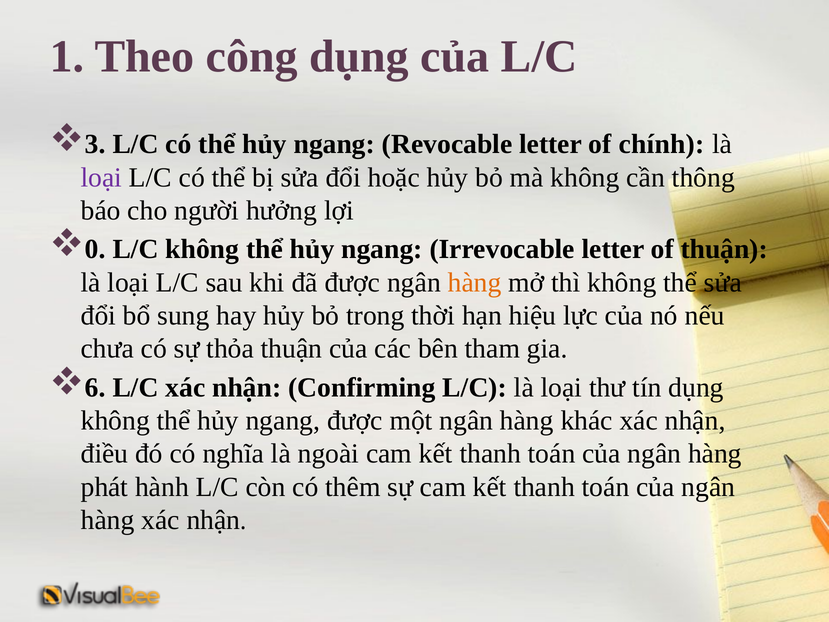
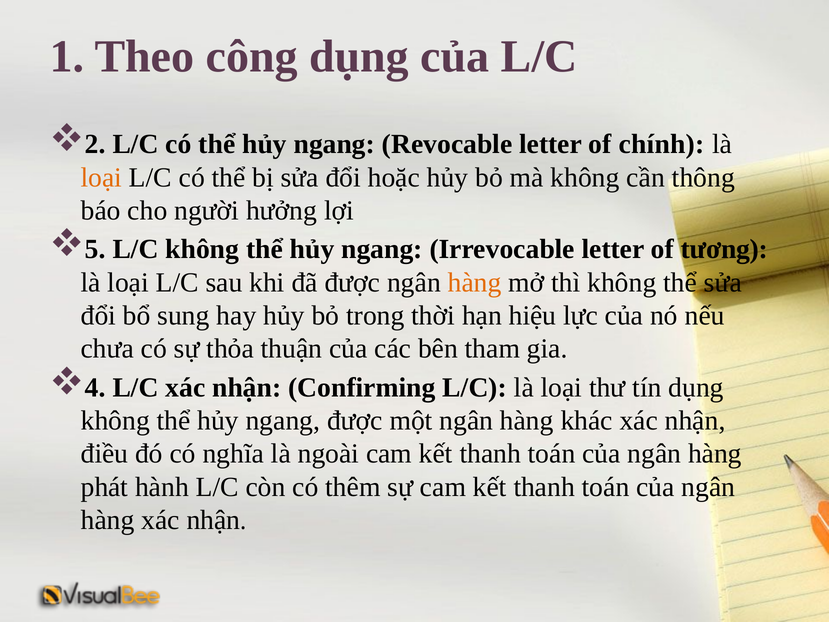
3: 3 -> 2
loại at (101, 177) colour: purple -> orange
0: 0 -> 5
of thuận: thuận -> tương
6: 6 -> 4
